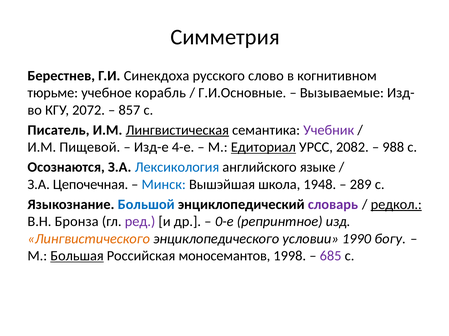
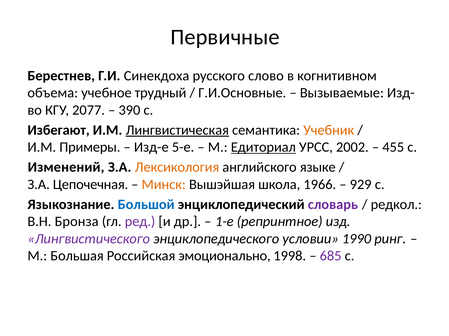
Симметрия: Симметрия -> Первичные
тюрьме: тюрьме -> объема
корабль: корабль -> трудный
2072: 2072 -> 2077
857: 857 -> 390
Писатель: Писатель -> Избегают
Учебник colour: purple -> orange
Пищевой: Пищевой -> Примеры
4-е: 4-е -> 5-е
2082: 2082 -> 2002
988: 988 -> 455
Осознаются: Осознаются -> Изменений
Лексикология colour: blue -> orange
Минск colour: blue -> orange
1948: 1948 -> 1966
289: 289 -> 929
редкол underline: present -> none
0-е: 0-е -> 1-е
Лингвистического colour: orange -> purple
богу: богу -> ринг
Большая underline: present -> none
моносемантов: моносемантов -> эмоционально
